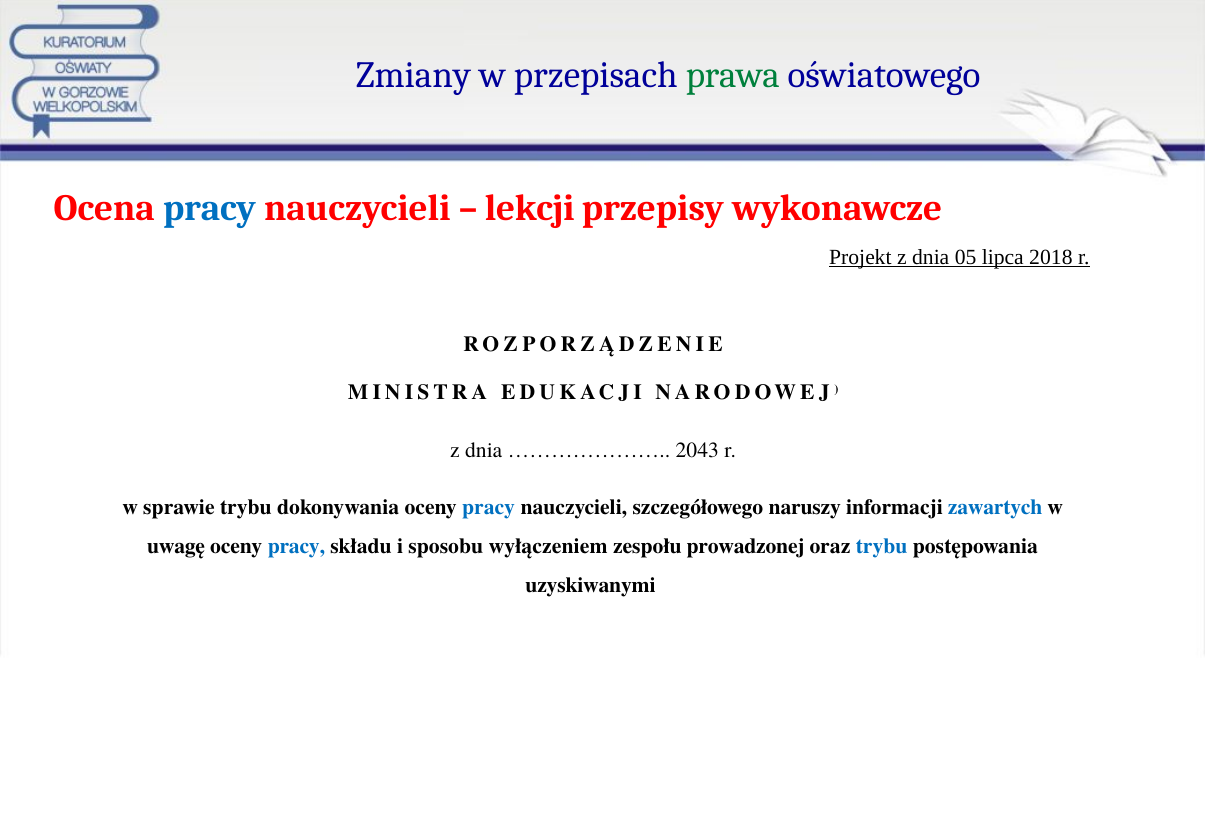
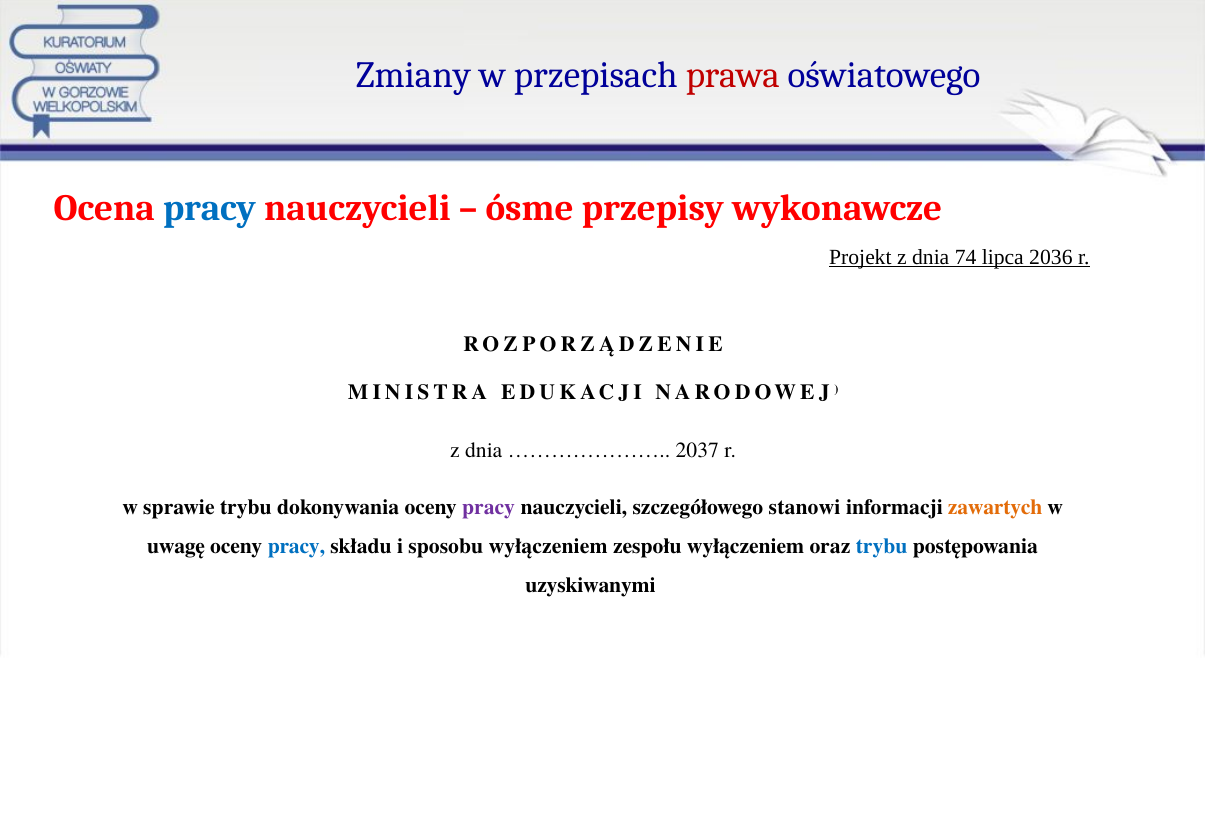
prawa colour: green -> red
lekcji: lekcji -> ósme
05: 05 -> 74
2018: 2018 -> 2036
2043: 2043 -> 2037
pracy at (489, 508) colour: blue -> purple
naruszy: naruszy -> stanowi
zawartych colour: blue -> orange
zespołu prowadzonej: prowadzonej -> wyłączeniem
